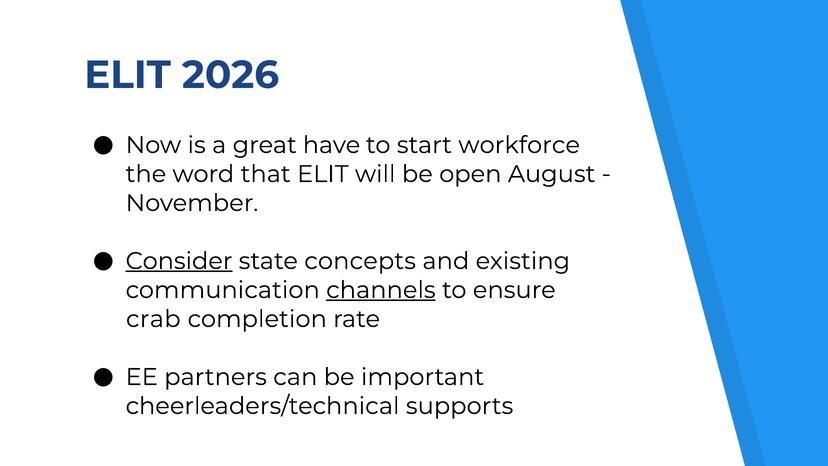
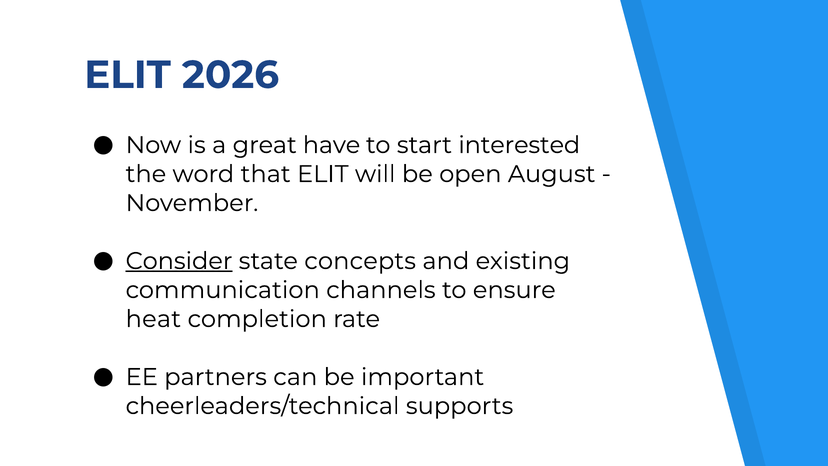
workforce: workforce -> interested
channels underline: present -> none
crab: crab -> heat
